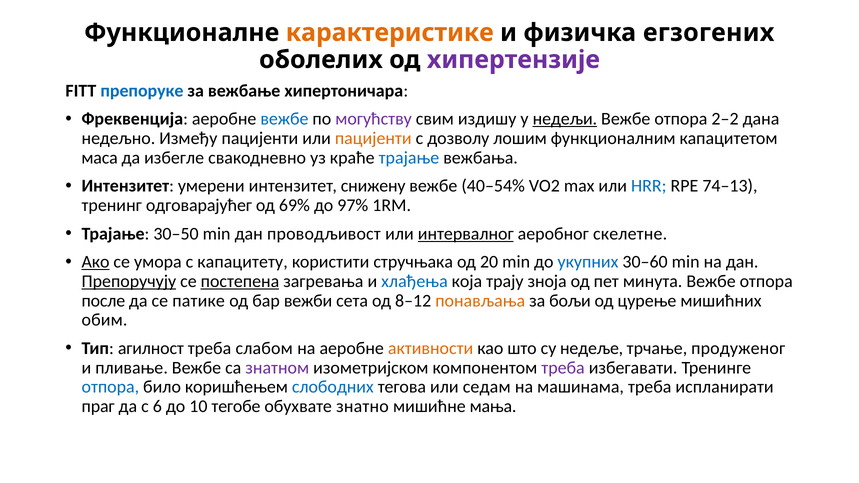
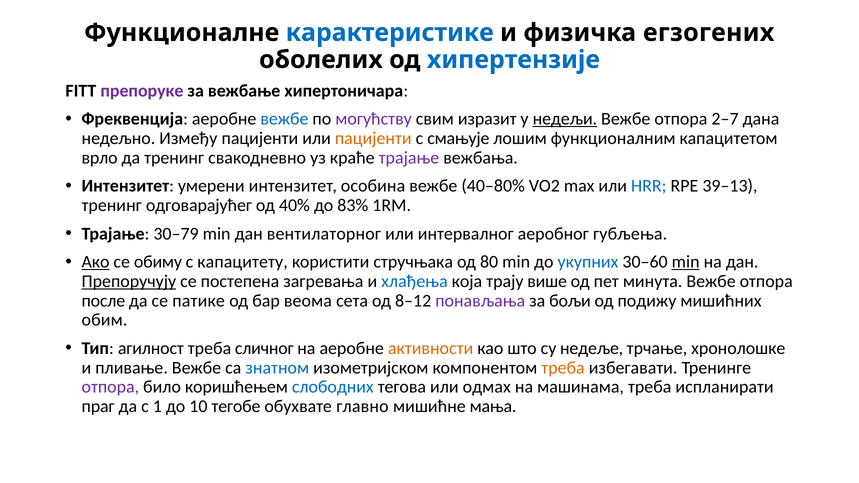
карактеристике colour: orange -> blue
хипертензије colour: purple -> blue
препоруке colour: blue -> purple
издишу: издишу -> изразит
2–2: 2–2 -> 2–7
дозволу: дозволу -> смањује
маса: маса -> врло
да избегле: избегле -> тренинг
трајање at (409, 158) colour: blue -> purple
снижену: снижену -> особина
40–54%: 40–54% -> 40–80%
74–13: 74–13 -> 39–13
69%: 69% -> 40%
97%: 97% -> 83%
30–50: 30–50 -> 30–79
проводљивост: проводљивост -> вентилаторног
интервалног underline: present -> none
скелетне: скелетне -> губљења
умора: умора -> обиму
20: 20 -> 80
min at (686, 262) underline: none -> present
постепена underline: present -> none
зноја: зноја -> више
вежби: вежби -> веома
понављања colour: orange -> purple
цурење: цурење -> подижу
слабом: слабом -> сличног
продуженог: продуженог -> хронолошке
знатном colour: purple -> blue
треба at (563, 368) colour: purple -> orange
отпора at (110, 387) colour: blue -> purple
седам: седам -> одмах
6: 6 -> 1
знатно: знатно -> главно
